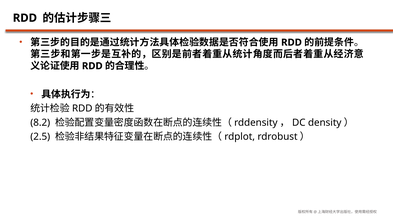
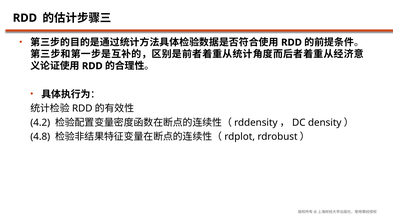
8.2: 8.2 -> 4.2
2.5: 2.5 -> 4.8
